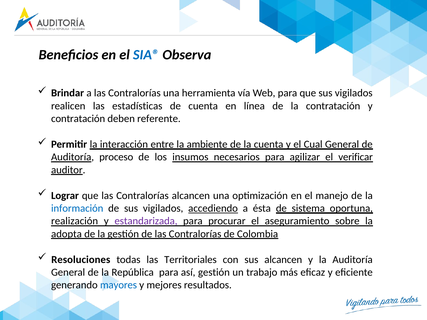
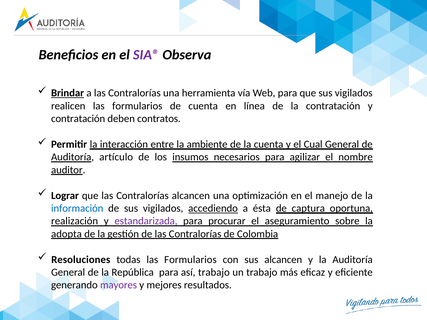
SIA® colour: blue -> purple
Brindar underline: none -> present
realicen las estadísticas: estadísticas -> formularios
referente: referente -> contratos
proceso: proceso -> artículo
verificar: verificar -> nombre
sistema: sistema -> captura
todas las Territoriales: Territoriales -> Formularios
así gestión: gestión -> trabajo
mayores colour: blue -> purple
